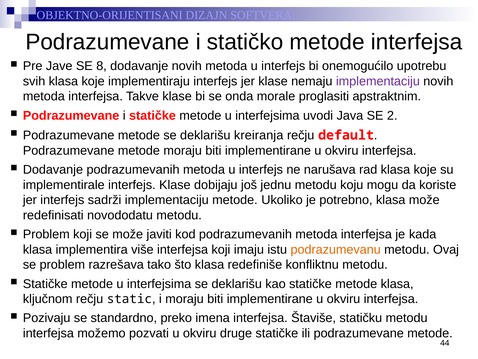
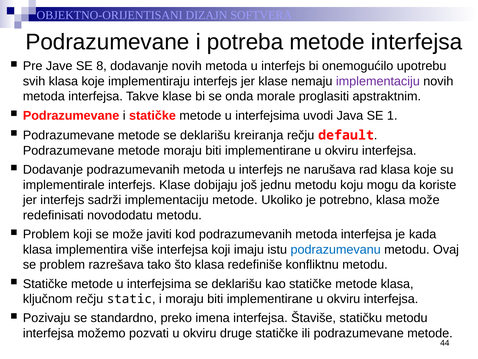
statičko: statičko -> potreba
2: 2 -> 1
podrazumevanu colour: orange -> blue
